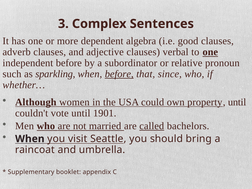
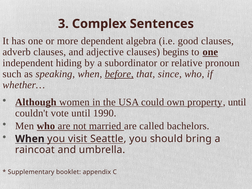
verbal: verbal -> begins
independent before: before -> hiding
sparkling: sparkling -> speaking
1901: 1901 -> 1990
called underline: present -> none
